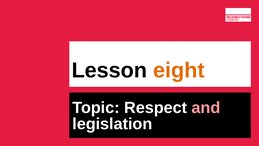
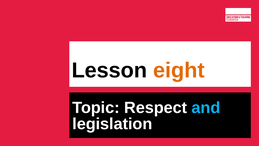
and colour: pink -> light blue
